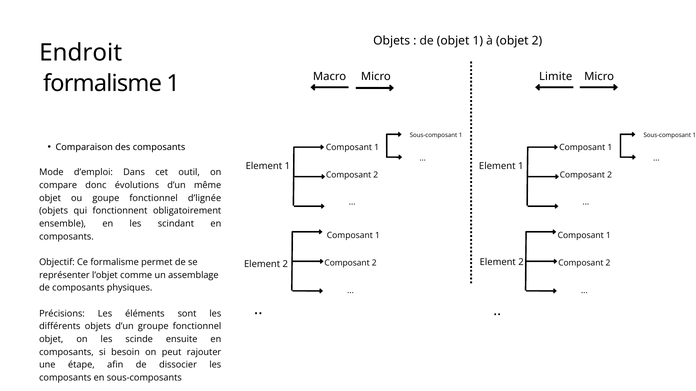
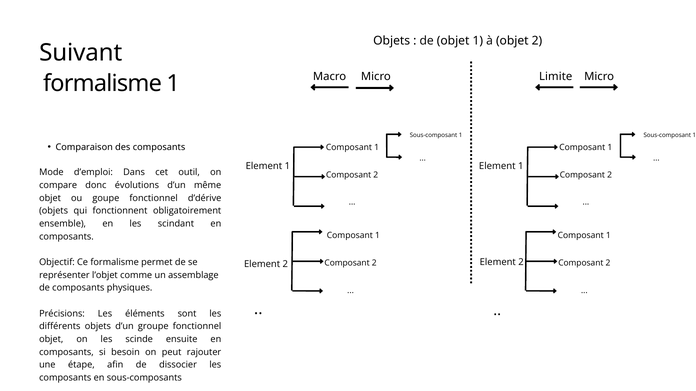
Endroit: Endroit -> Suivant
d’lignée: d’lignée -> d’dérive
